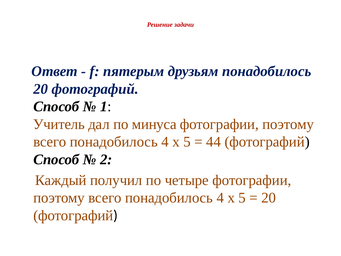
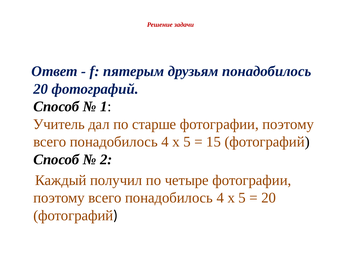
минуса: минуса -> старше
44: 44 -> 15
